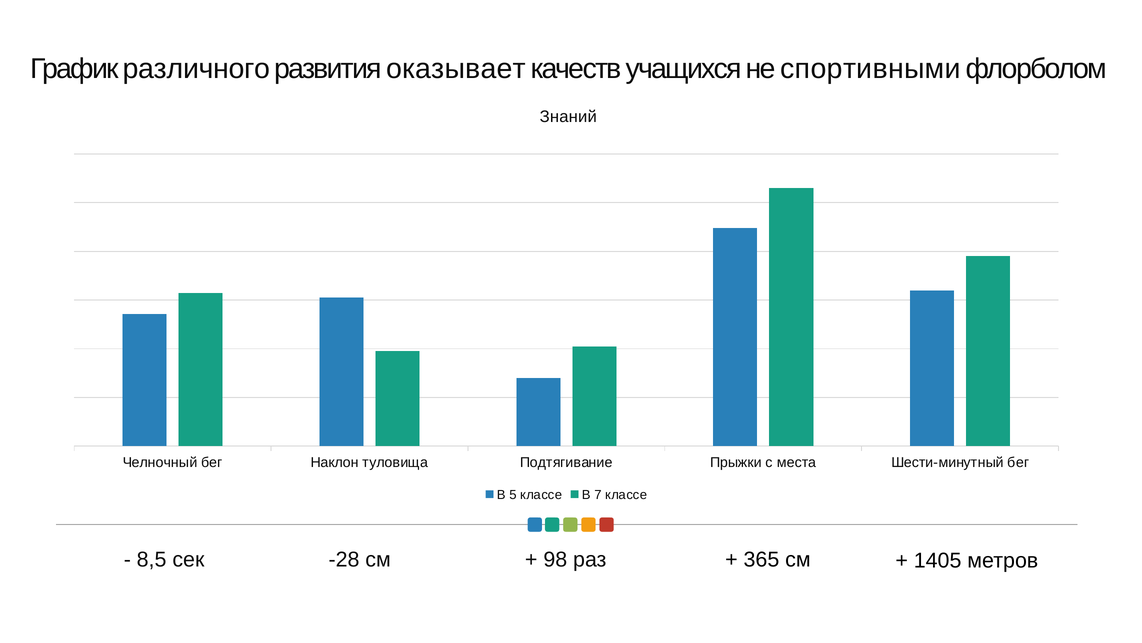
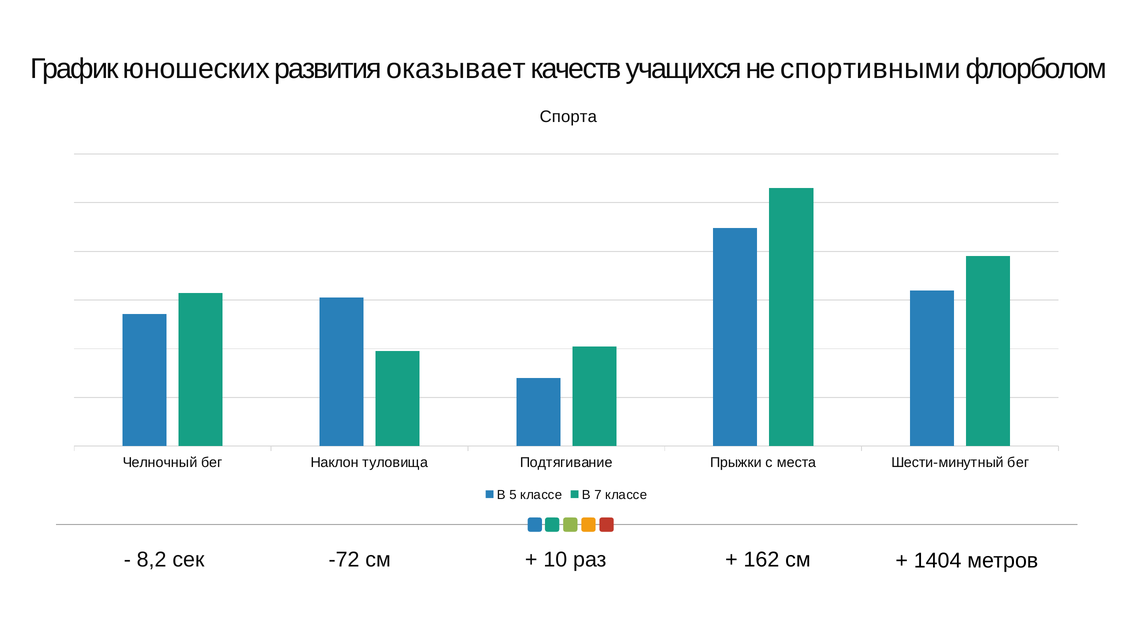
различного: различного -> юношеских
Знаний: Знаний -> Спорта
8,5: 8,5 -> 8,2
-28: -28 -> -72
98: 98 -> 10
365: 365 -> 162
1405: 1405 -> 1404
